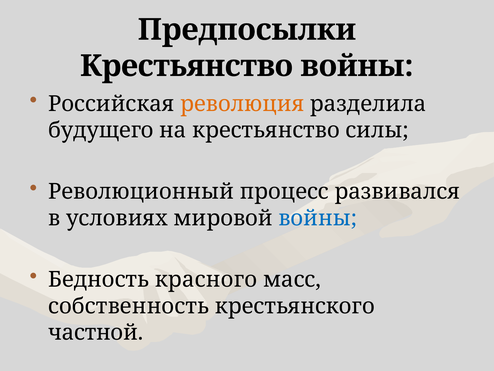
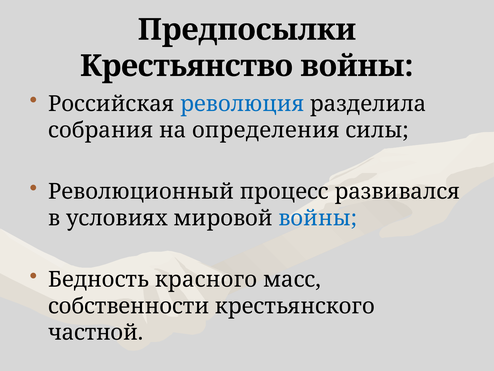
революция colour: orange -> blue
будущего: будущего -> собрания
на крестьянство: крестьянство -> определения
собственность: собственность -> собственности
